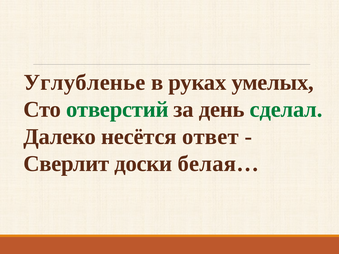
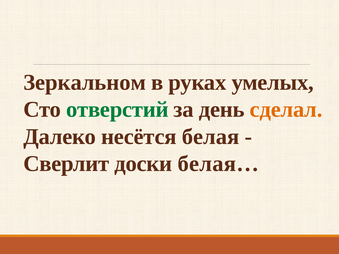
Углубленье: Углубленье -> Зеркальном
сделал colour: green -> orange
ответ: ответ -> белая
